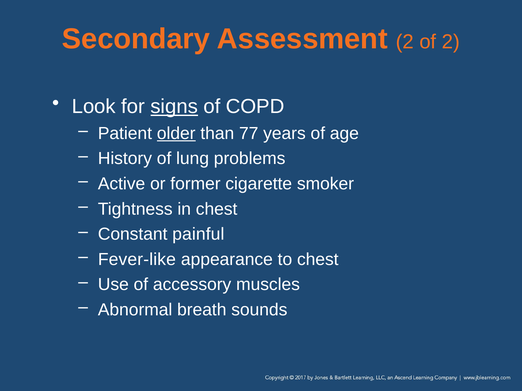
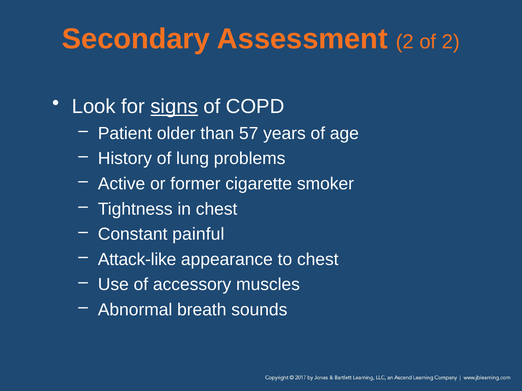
older underline: present -> none
77: 77 -> 57
Fever-like: Fever-like -> Attack-like
